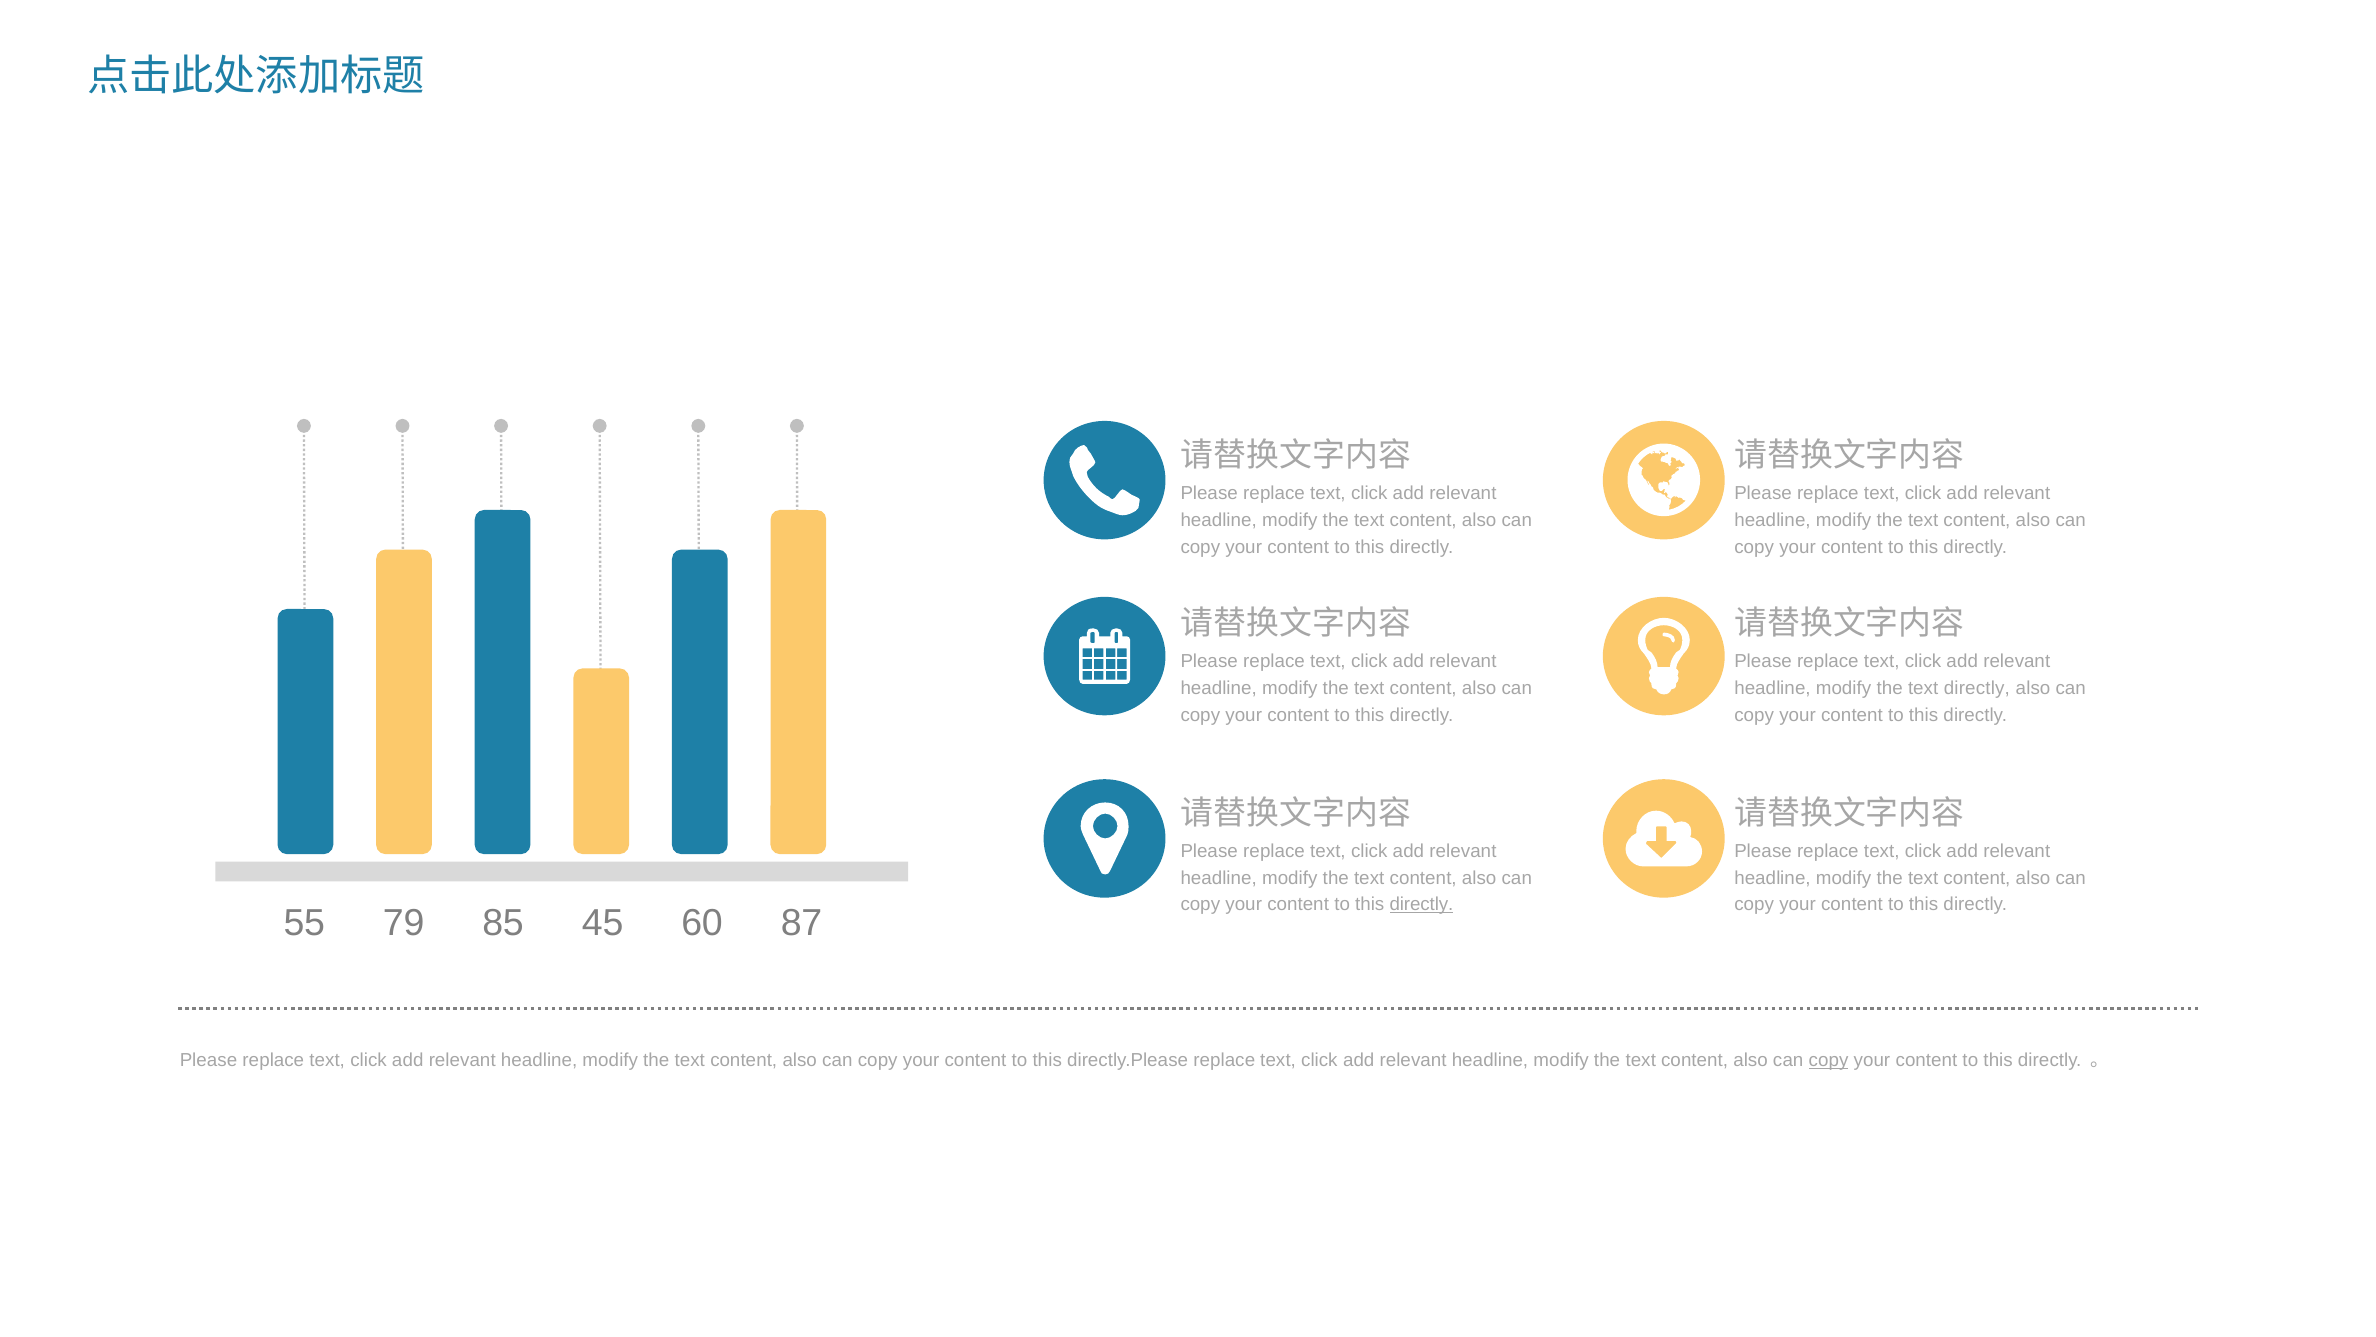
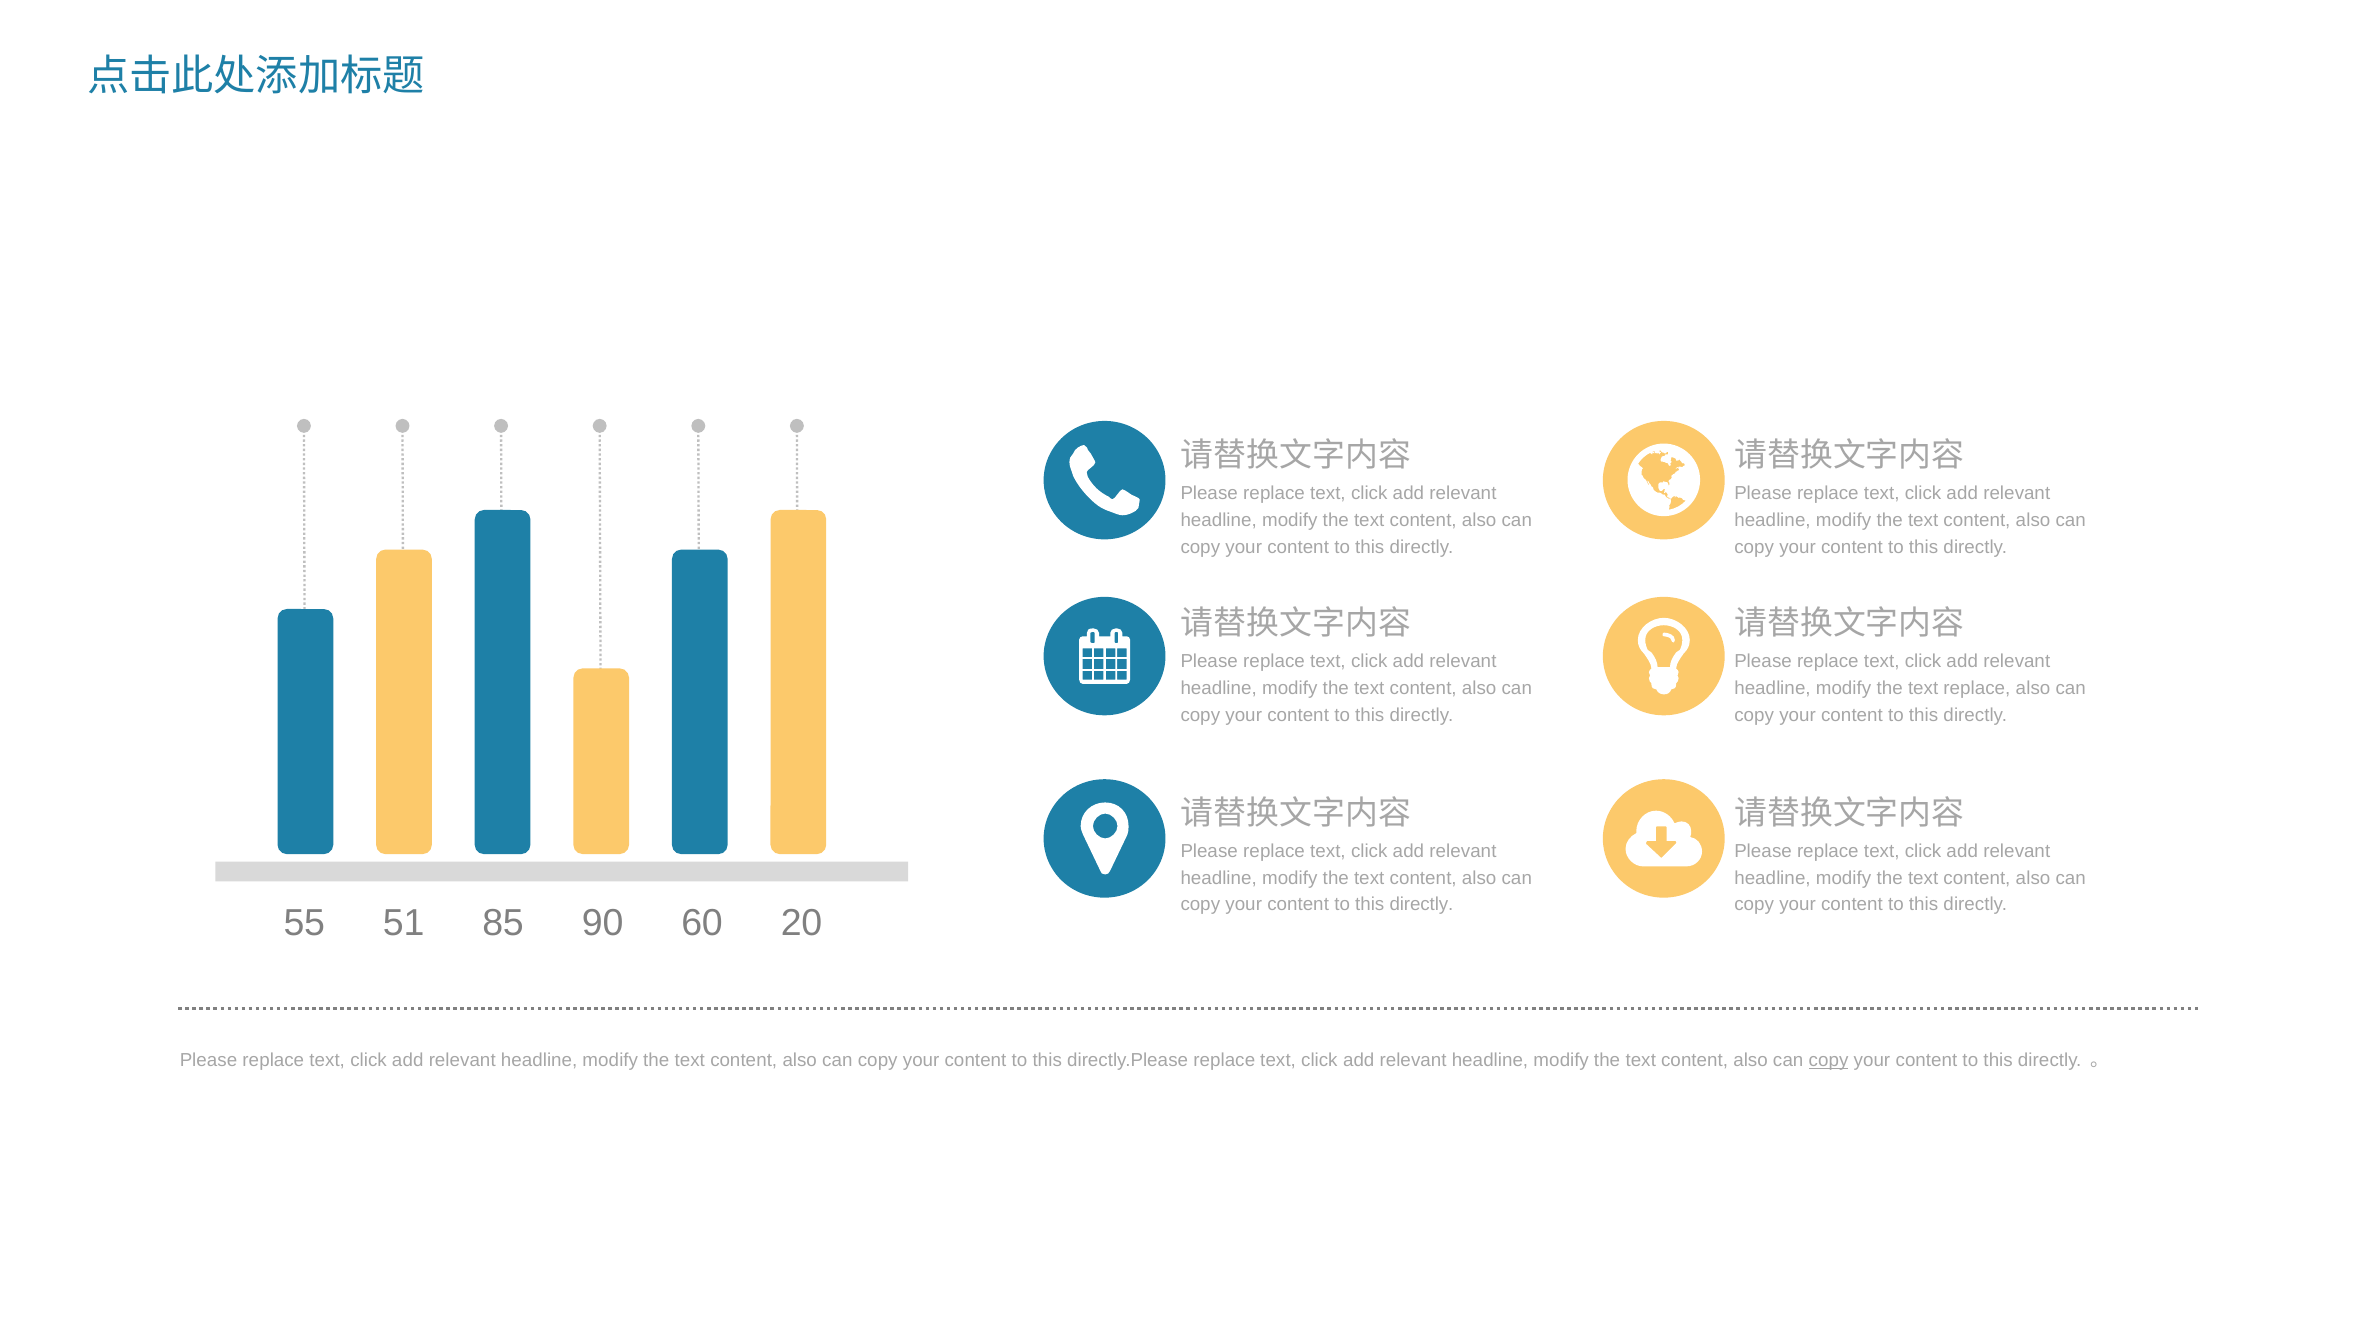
text directly: directly -> replace
directly at (1421, 904) underline: present -> none
79: 79 -> 51
45: 45 -> 90
87: 87 -> 20
